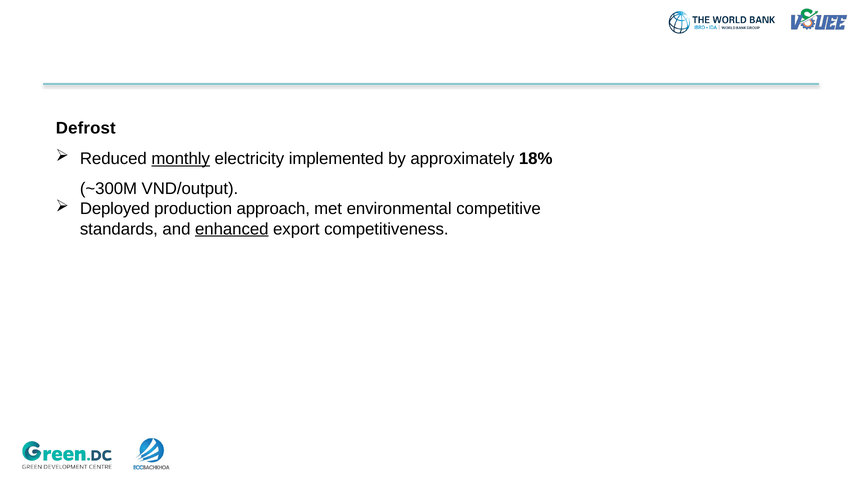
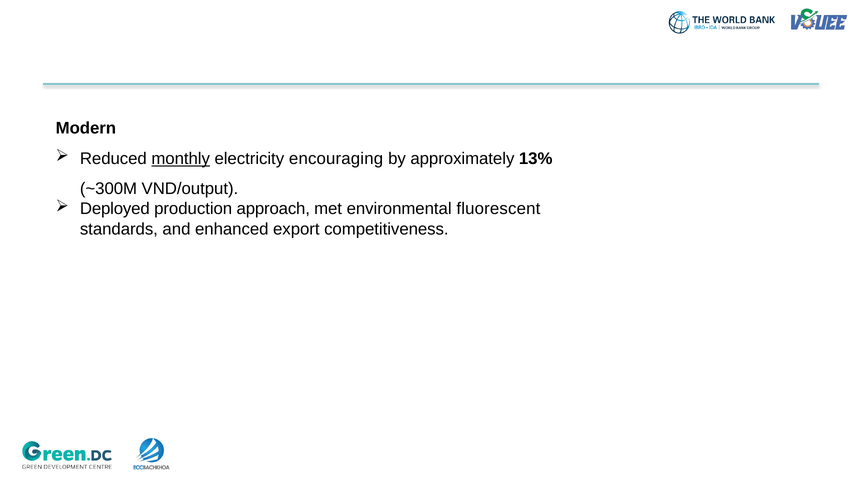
Defrost: Defrost -> Modern
implemented: implemented -> encouraging
18%: 18% -> 13%
competitive: competitive -> fluorescent
enhanced underline: present -> none
